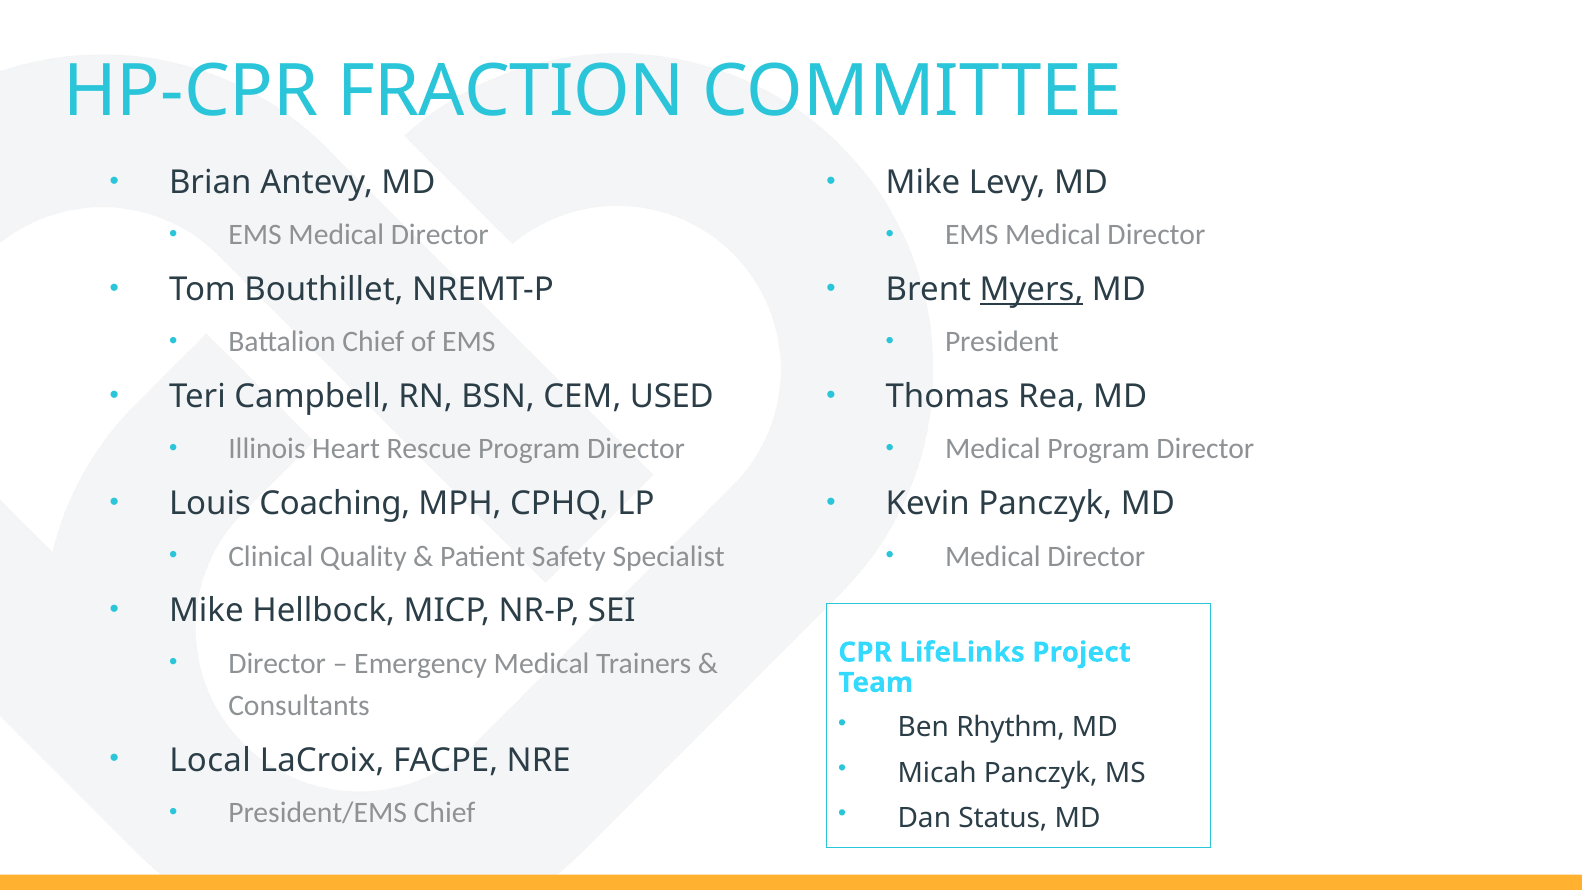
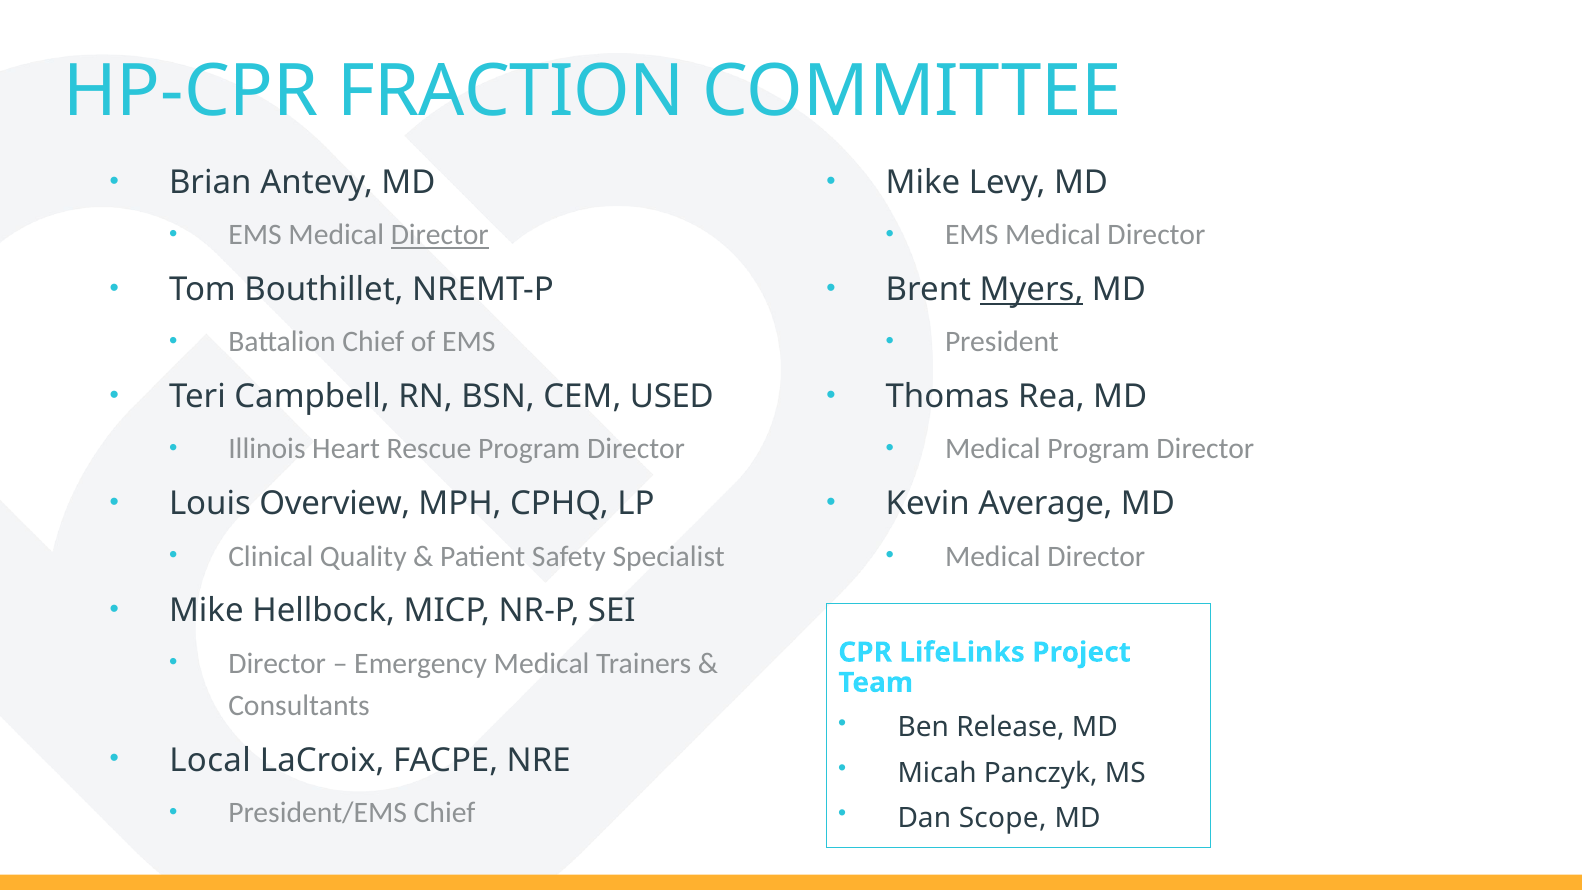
Director at (440, 235) underline: none -> present
Coaching: Coaching -> Overview
Kevin Panczyk: Panczyk -> Average
Rhythm: Rhythm -> Release
Status: Status -> Scope
